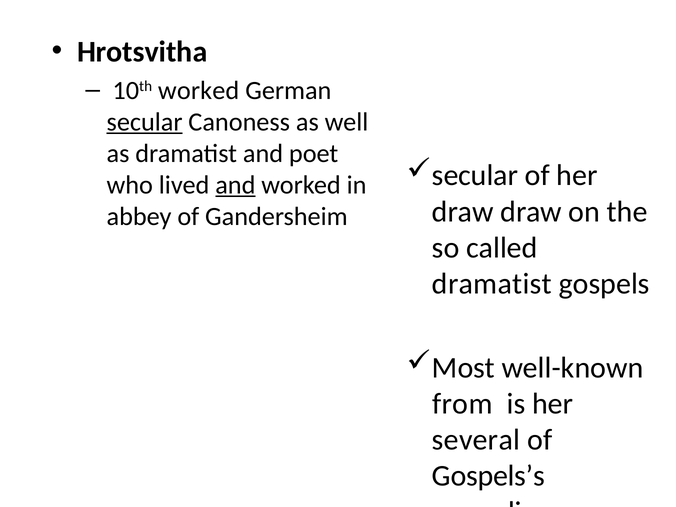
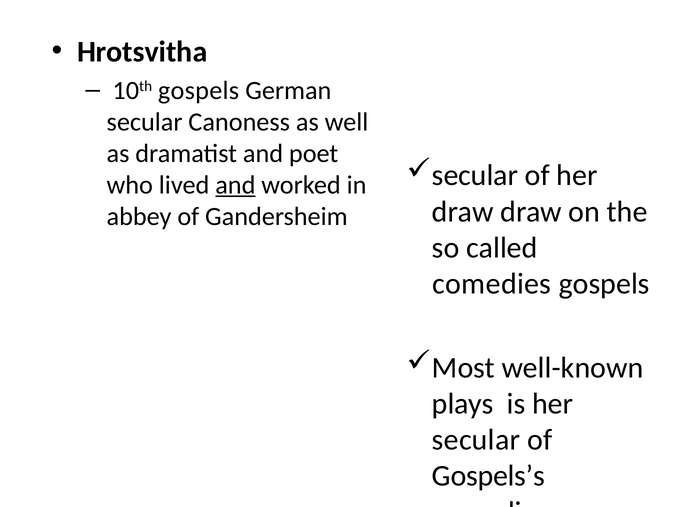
10th worked: worked -> gospels
secular at (145, 122) underline: present -> none
dramatist at (492, 284): dramatist -> comedies
from: from -> plays
several at (476, 440): several -> secular
